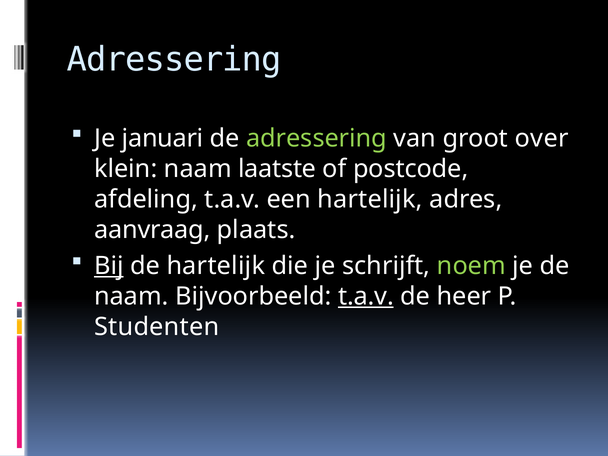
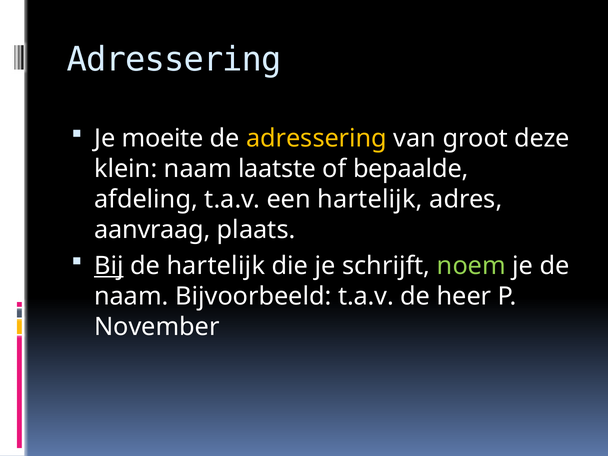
januari: januari -> moeite
adressering at (317, 139) colour: light green -> yellow
over: over -> deze
postcode: postcode -> bepaalde
t.a.v at (366, 296) underline: present -> none
Studenten: Studenten -> November
